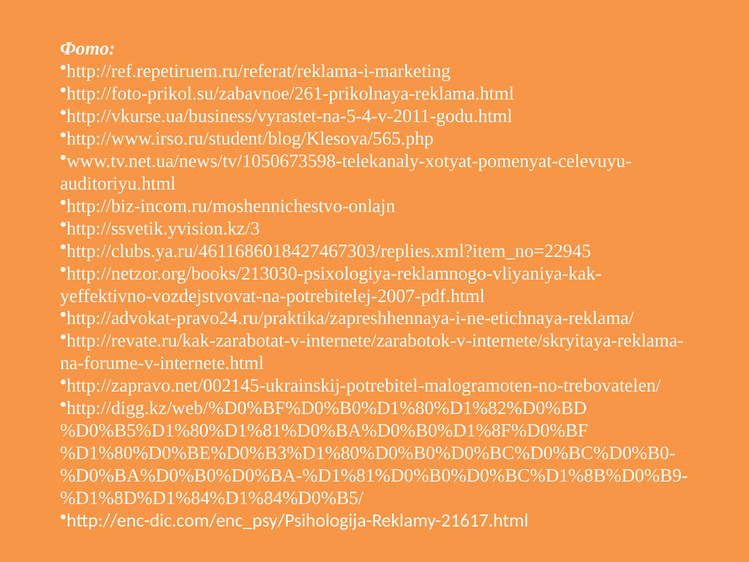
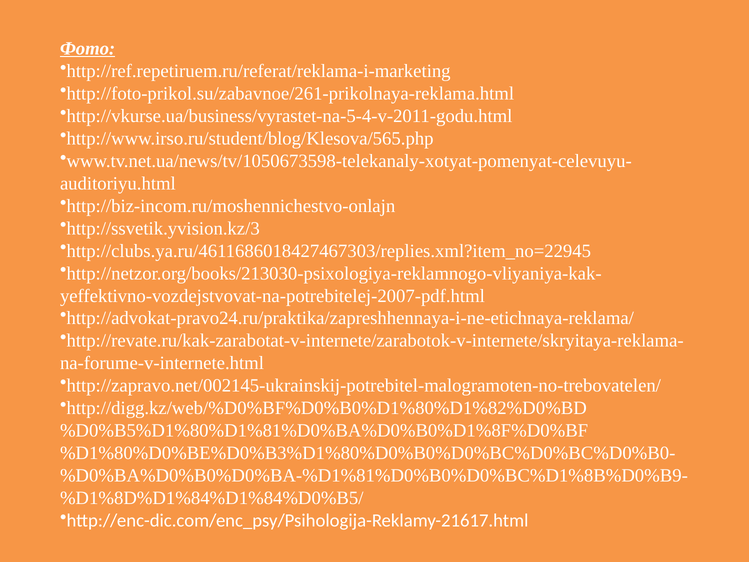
Фото underline: none -> present
